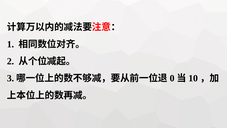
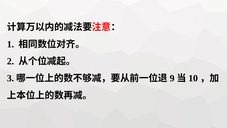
0: 0 -> 9
